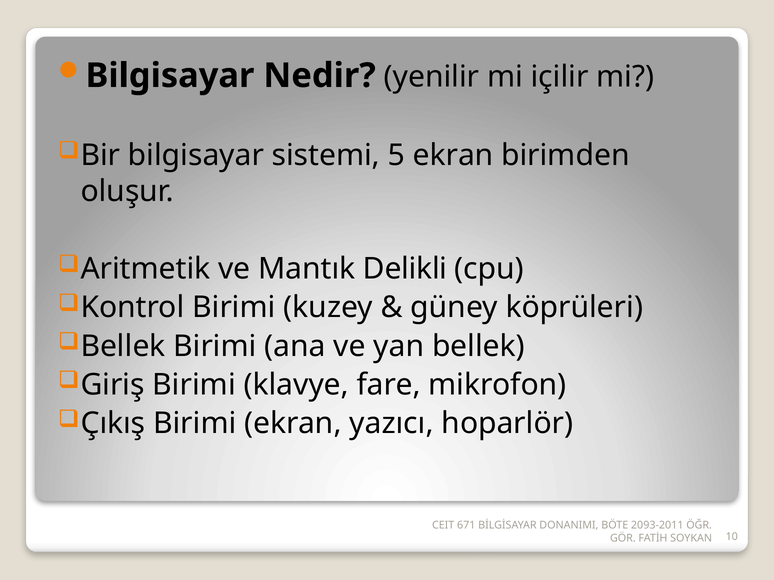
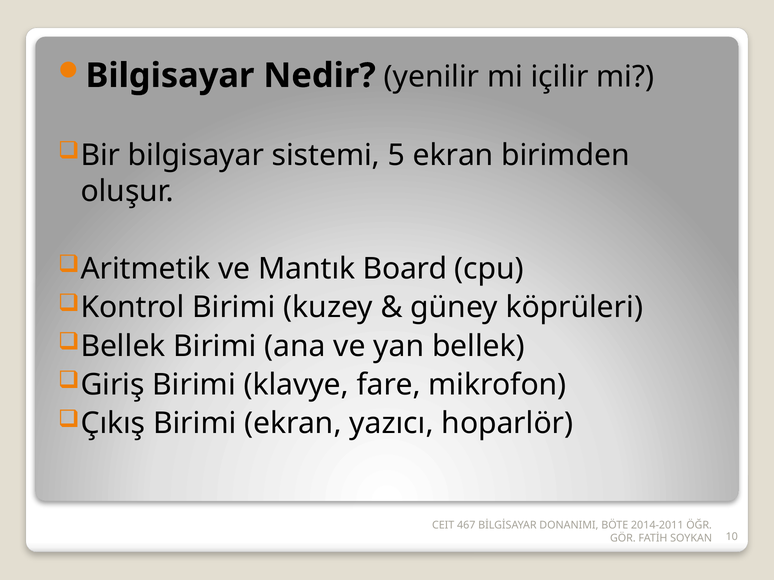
Delikli: Delikli -> Board
671: 671 -> 467
2093-2011: 2093-2011 -> 2014-2011
